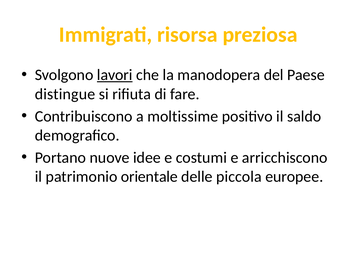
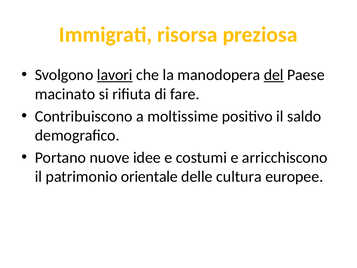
del underline: none -> present
distingue: distingue -> macinato
piccola: piccola -> cultura
